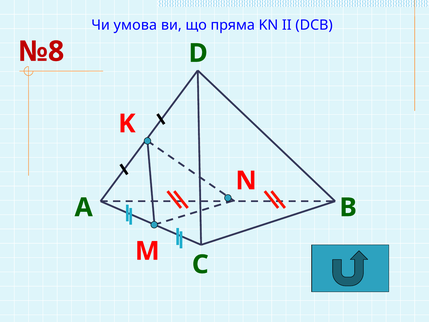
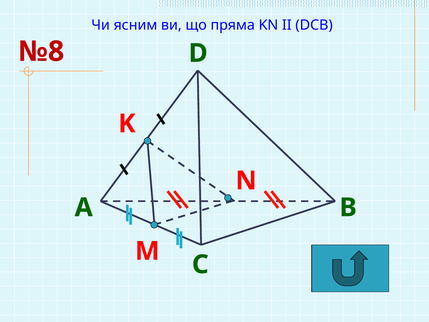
умова: умова -> ясним
